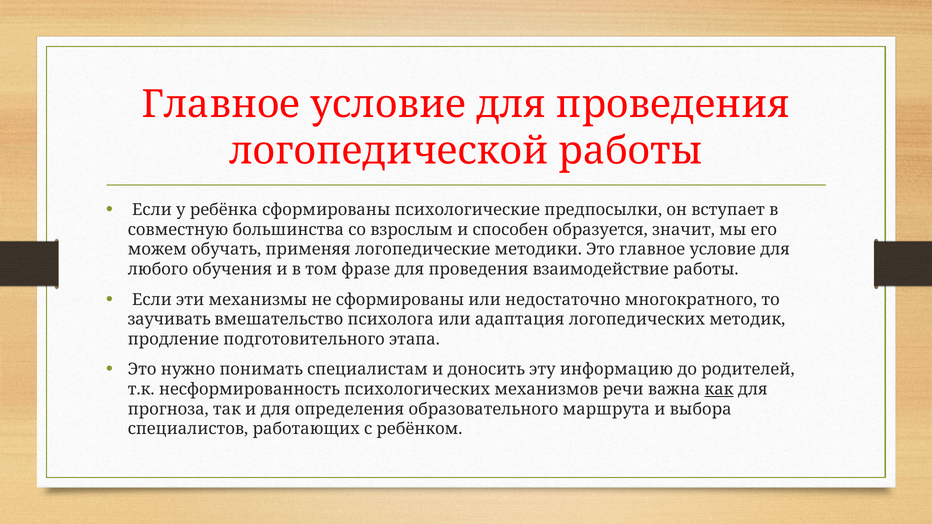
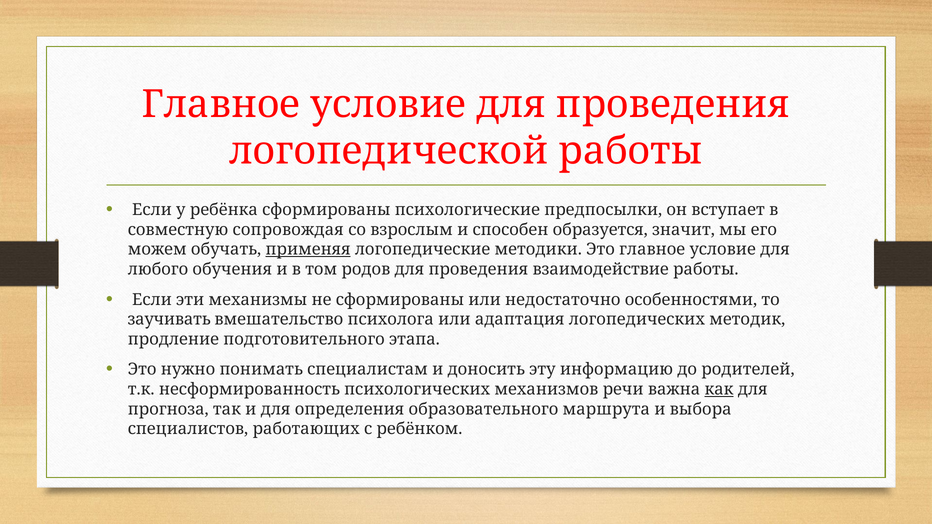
большинства: большинства -> сопровождая
применяя underline: none -> present
фразе: фразе -> родов
многократного: многократного -> особенностями
